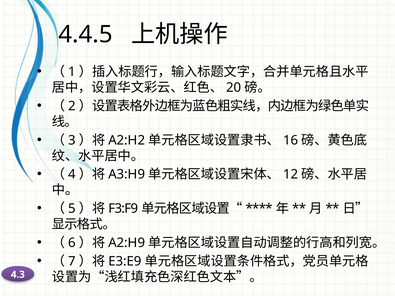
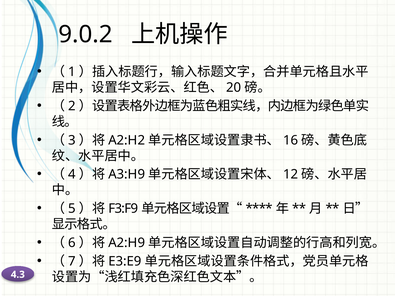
4.4.5: 4.4.5 -> 9.0.2
